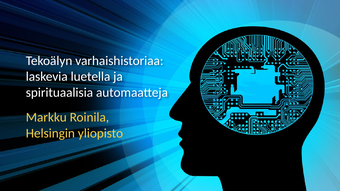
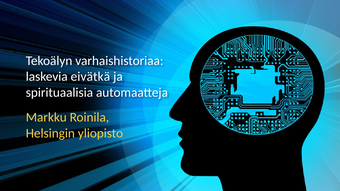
luetella: luetella -> eivätkä
